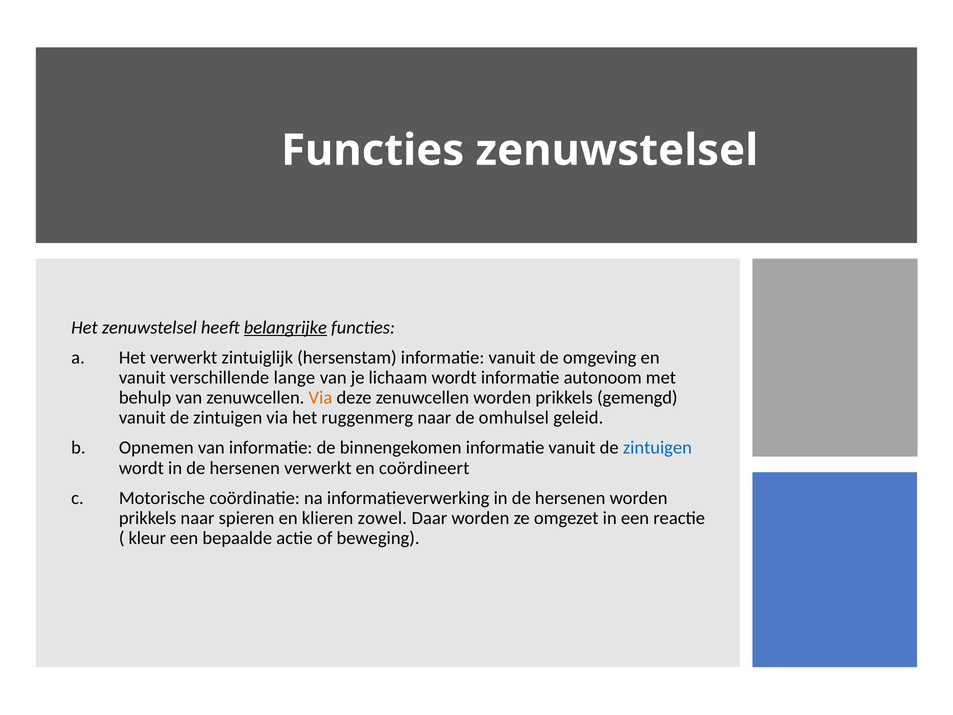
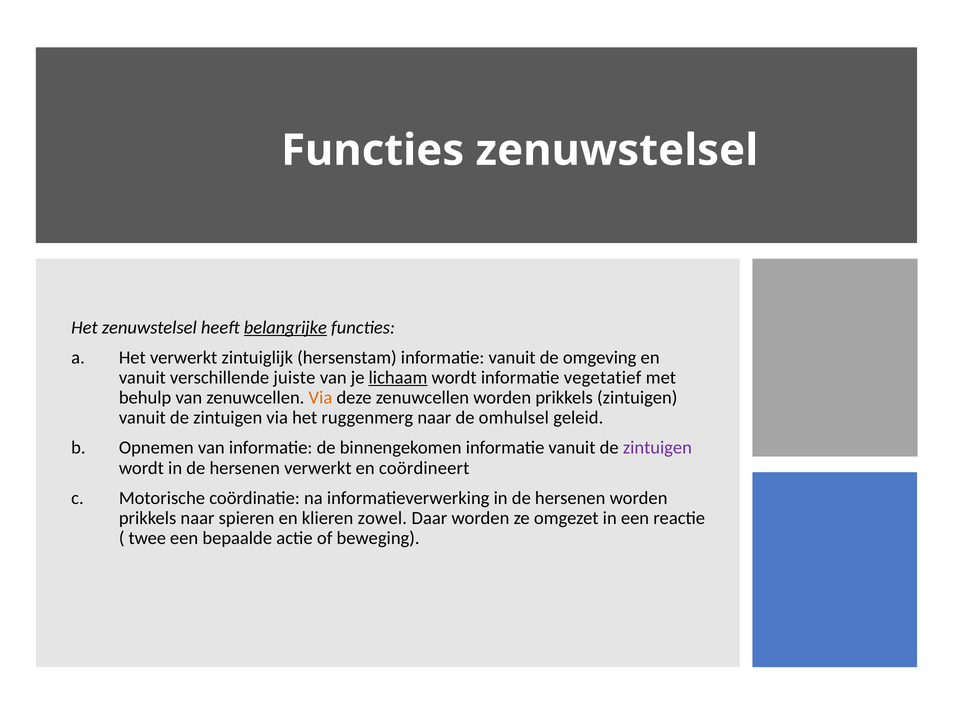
lange: lange -> juiste
lichaam underline: none -> present
autonoom: autonoom -> vegetatief
prikkels gemengd: gemengd -> zintuigen
zintuigen at (657, 448) colour: blue -> purple
kleur: kleur -> twee
